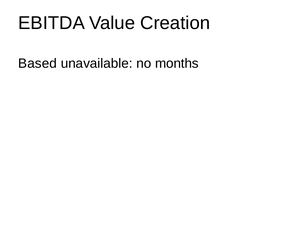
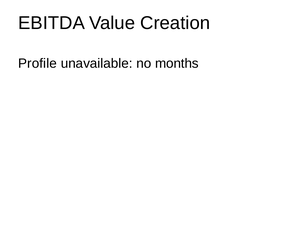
Based: Based -> Profile
